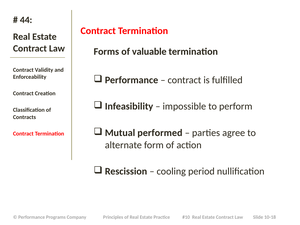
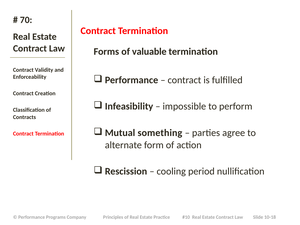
44: 44 -> 70
performed: performed -> something
